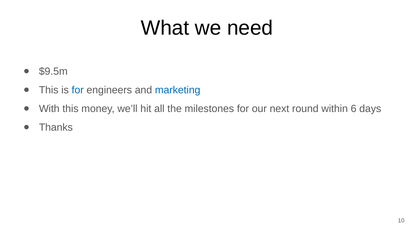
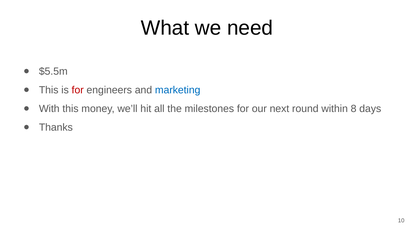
$9.5m: $9.5m -> $5.5m
for at (78, 90) colour: blue -> red
6: 6 -> 8
